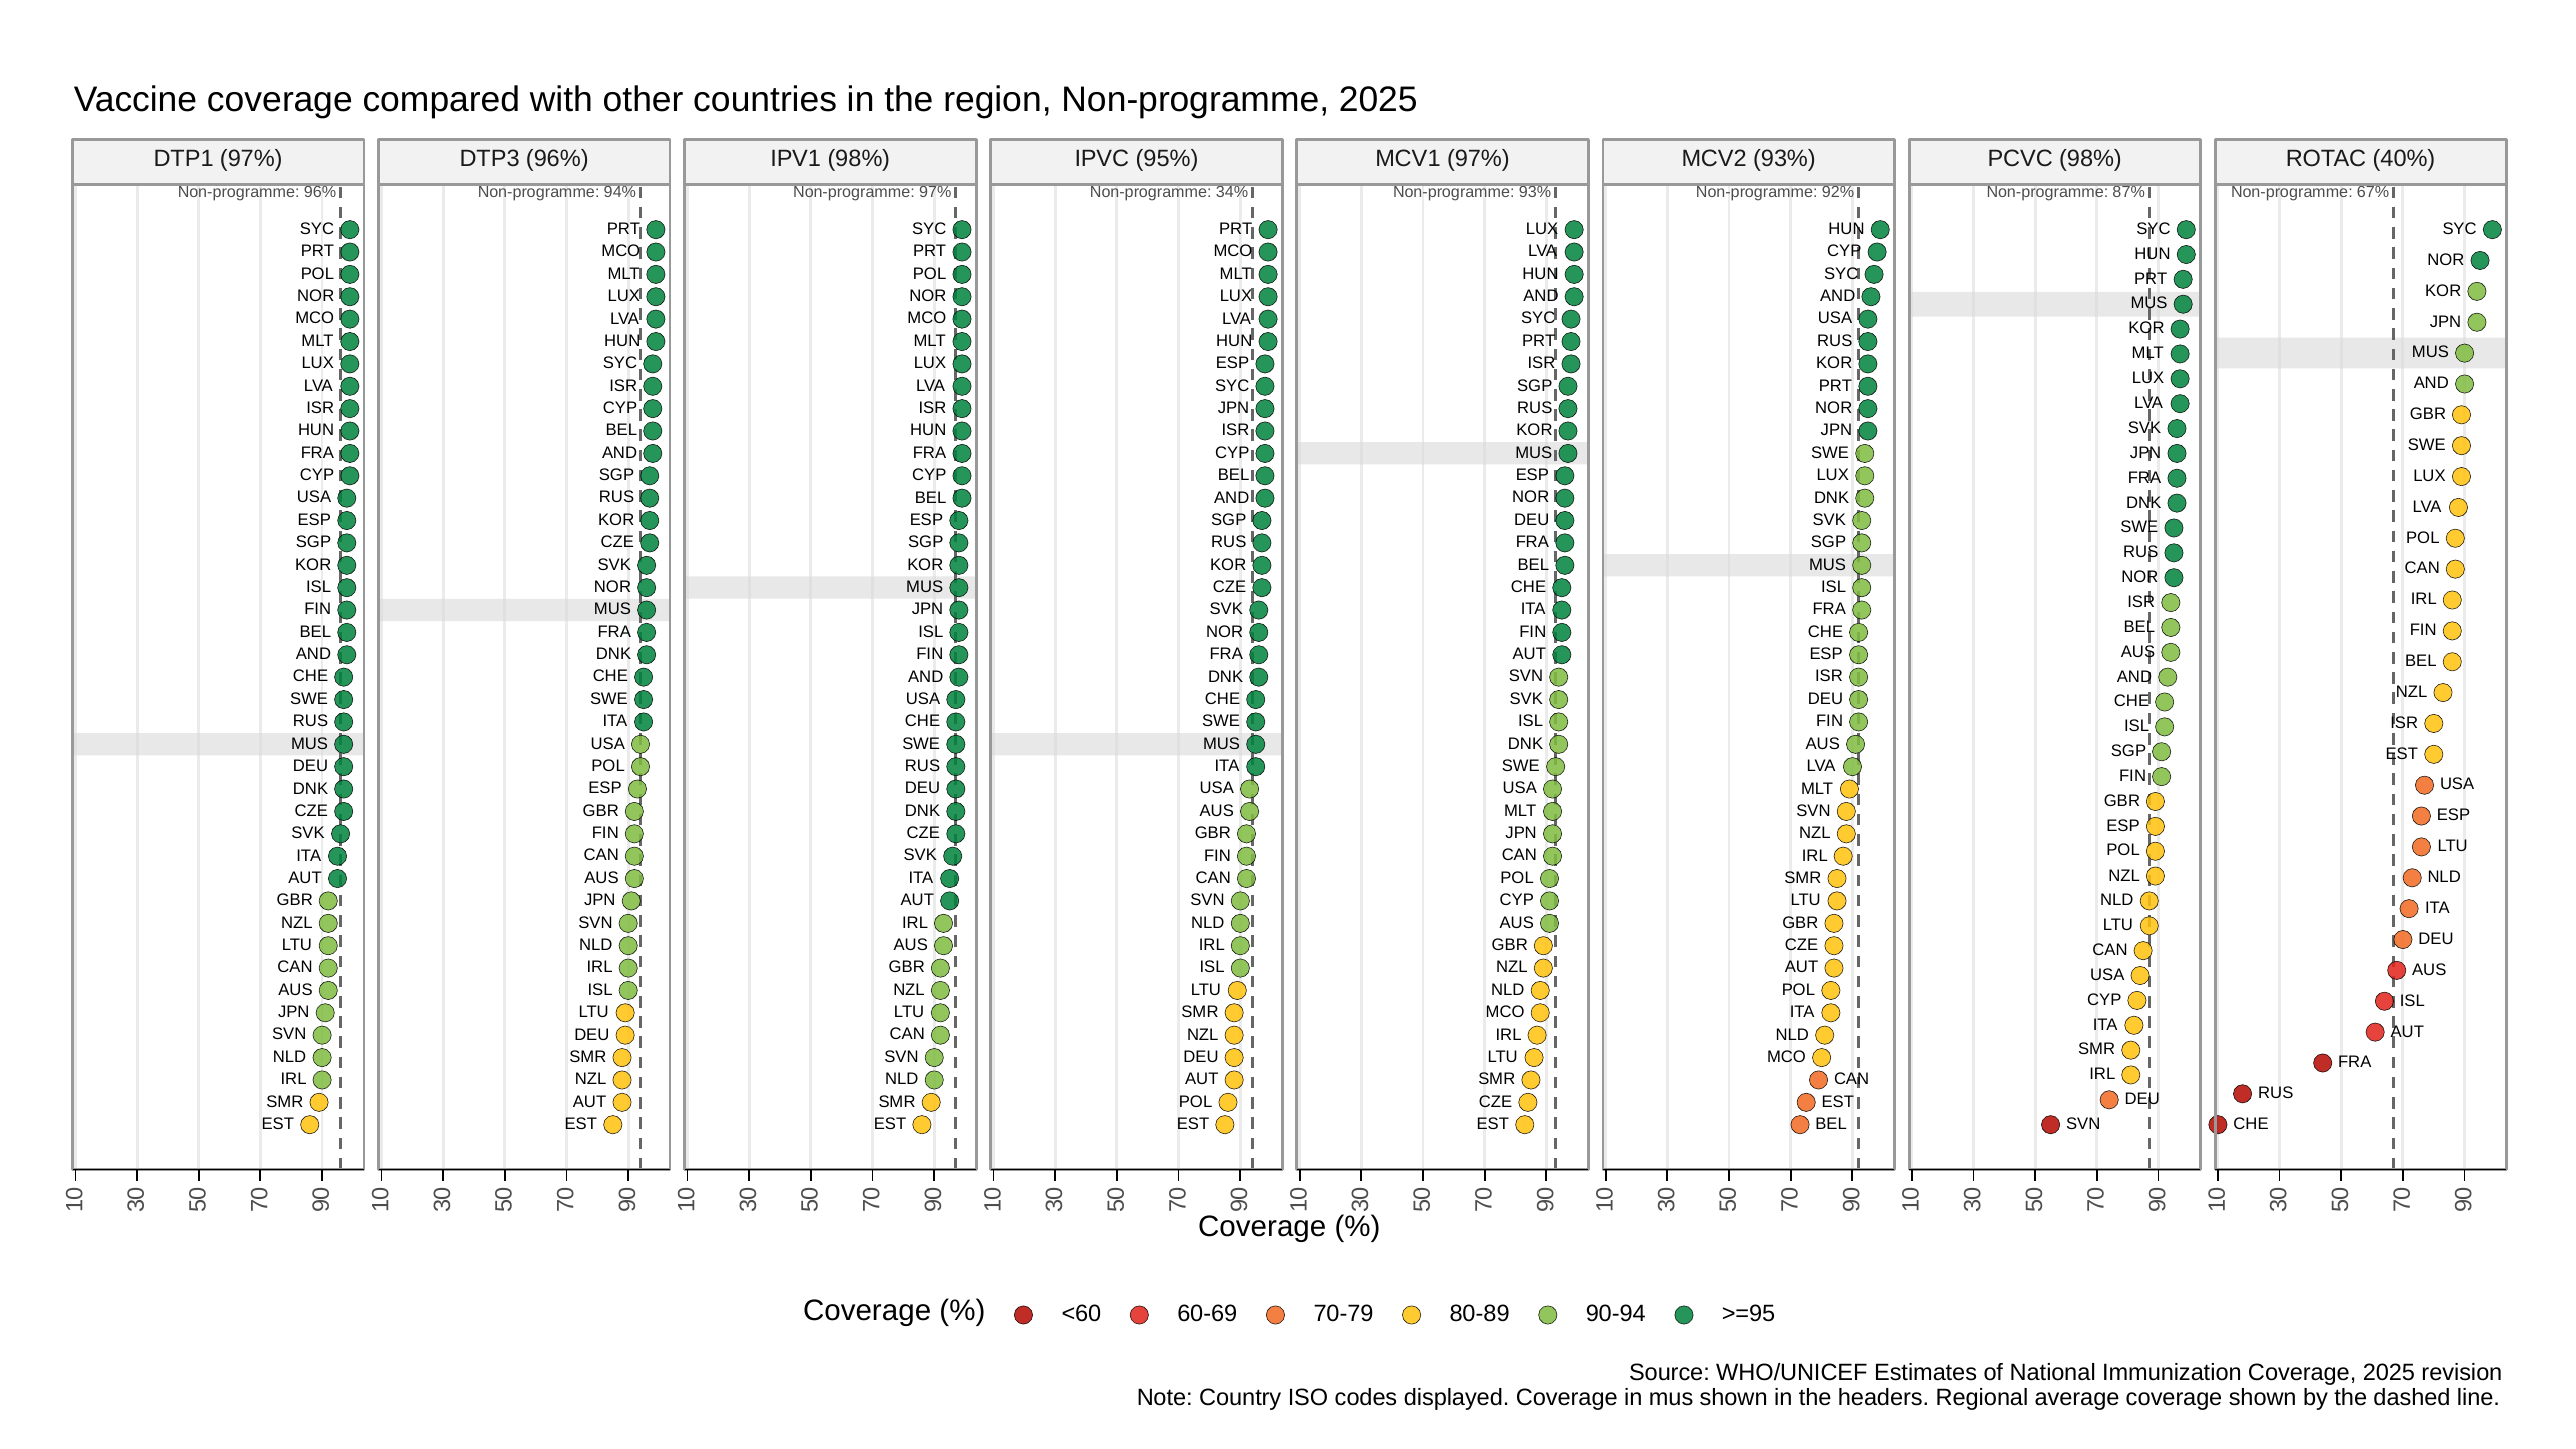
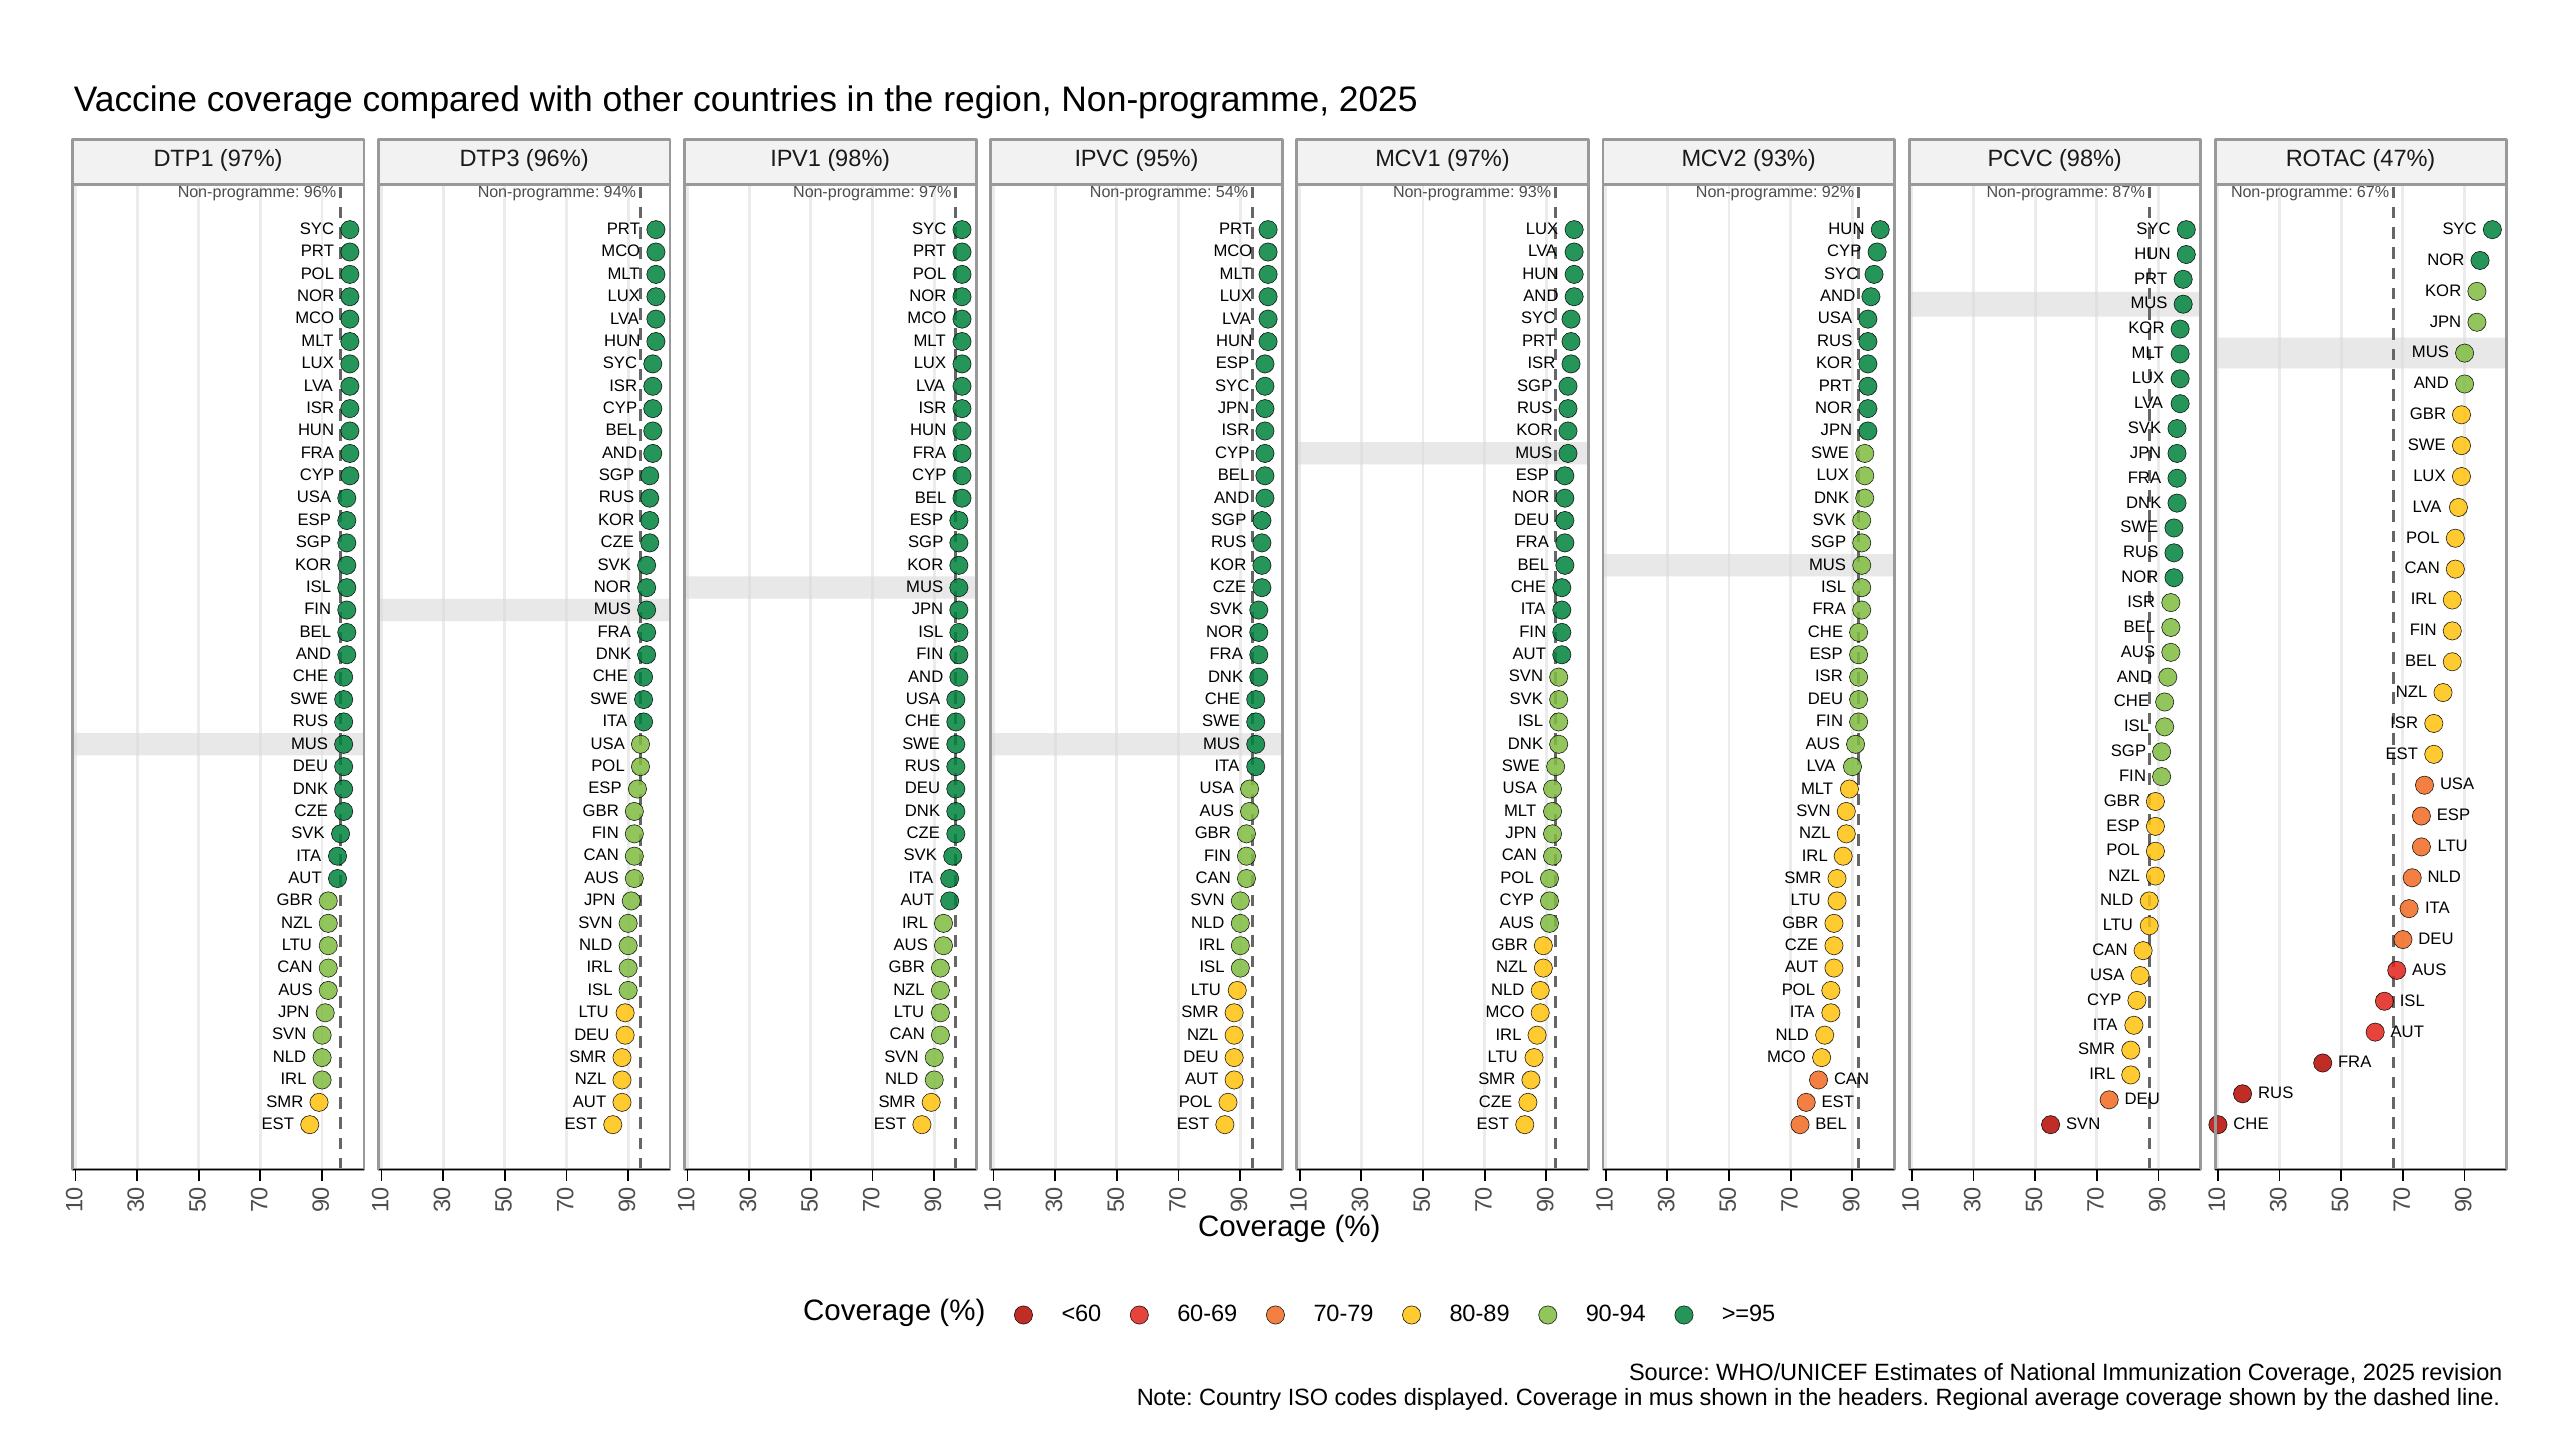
40%: 40% -> 47%
34%: 34% -> 54%
